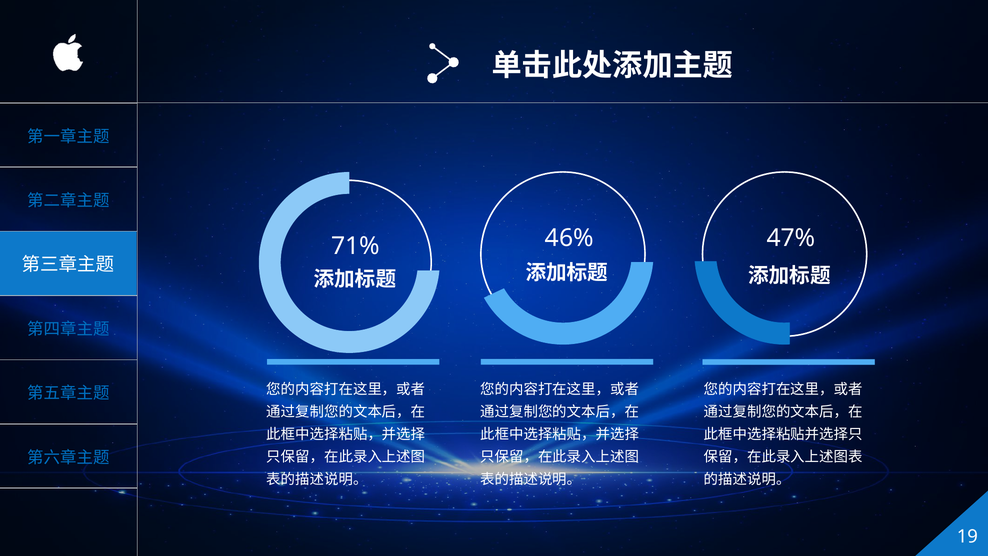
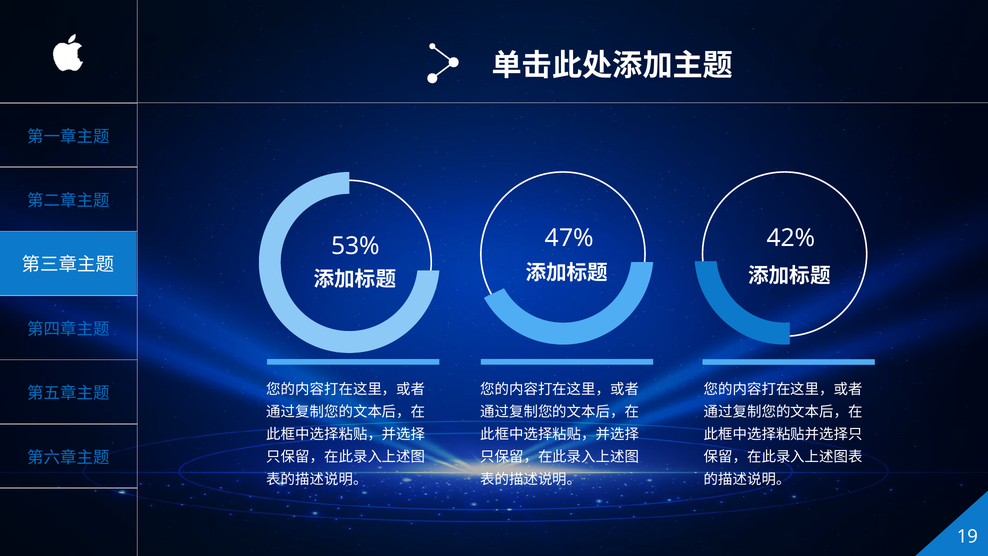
46%: 46% -> 47%
47%: 47% -> 42%
71%: 71% -> 53%
